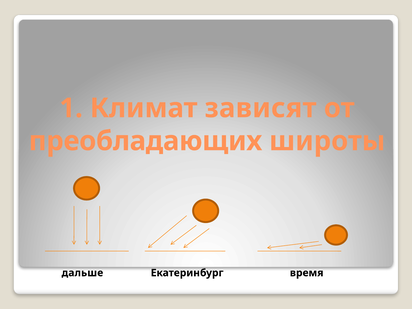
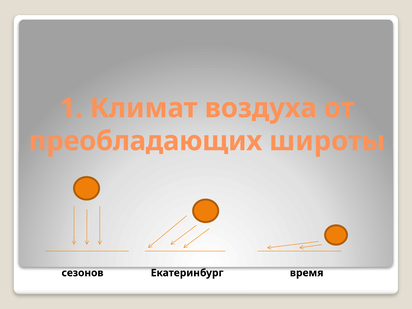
зависят: зависят -> воздуха
дальше: дальше -> сезонов
